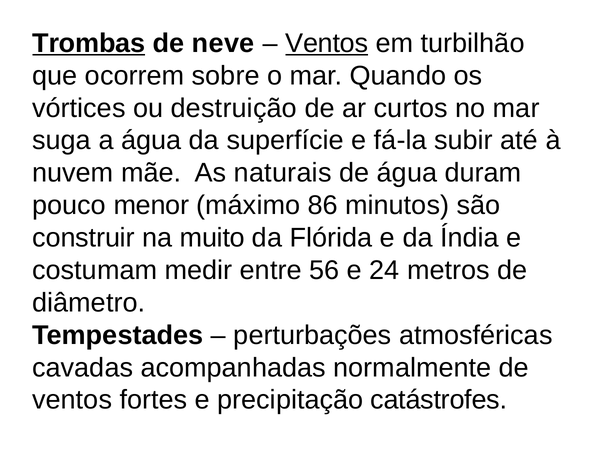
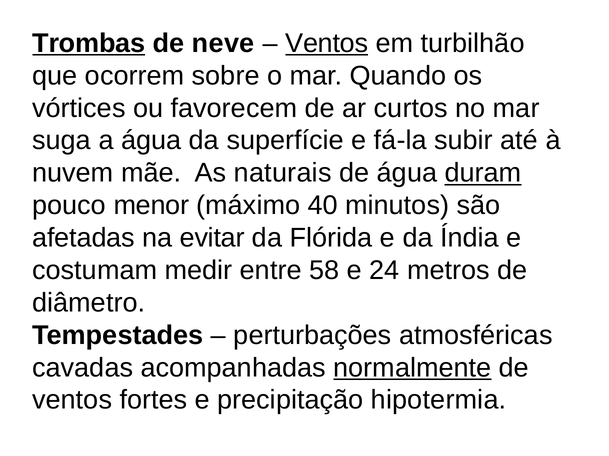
destruição: destruição -> favorecem
duram underline: none -> present
86: 86 -> 40
construir: construir -> afetadas
muito: muito -> evitar
56: 56 -> 58
normalmente underline: none -> present
catástrofes: catástrofes -> hipotermia
